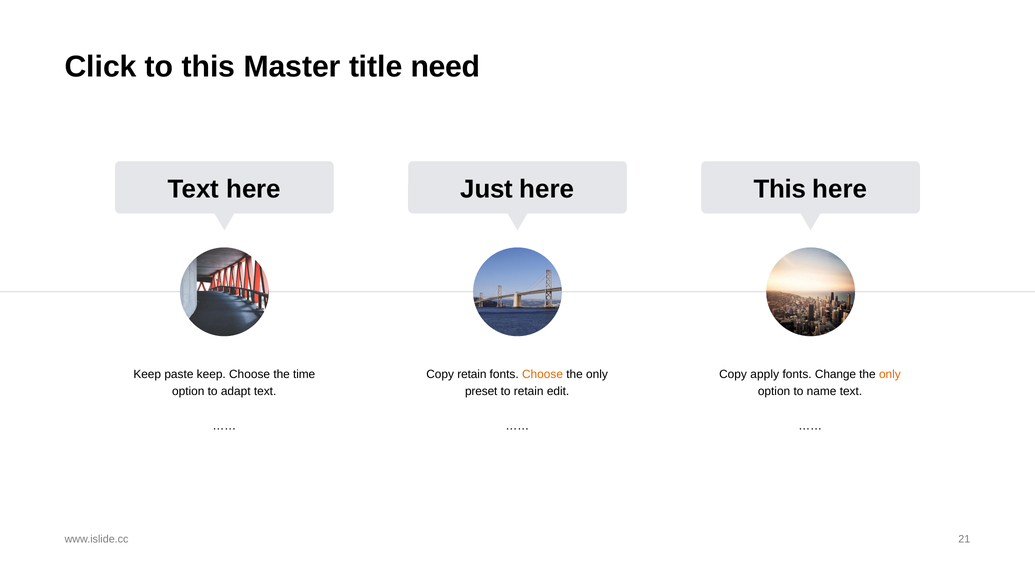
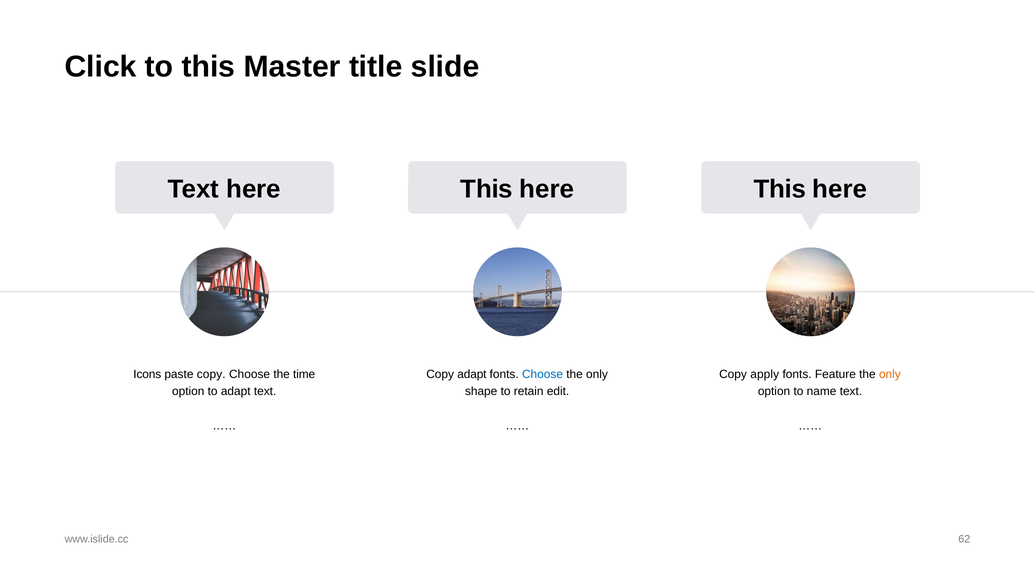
need: need -> slide
Text here Just: Just -> This
Keep at (147, 374): Keep -> Icons
paste keep: keep -> copy
Copy retain: retain -> adapt
Choose at (542, 374) colour: orange -> blue
Change: Change -> Feature
preset: preset -> shape
21: 21 -> 62
